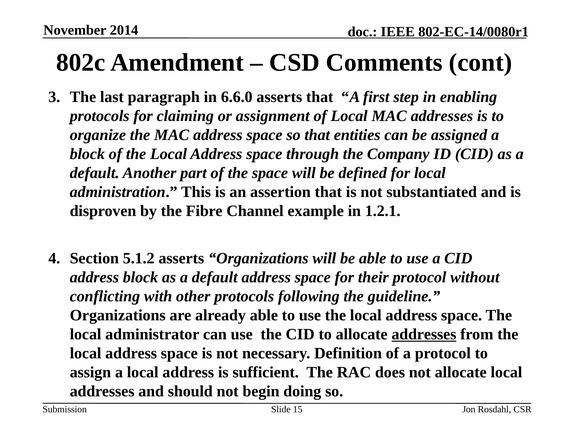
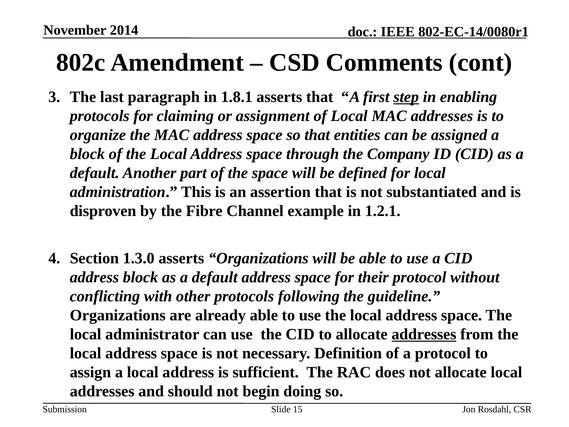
6.6.0: 6.6.0 -> 1.8.1
step underline: none -> present
5.1.2: 5.1.2 -> 1.3.0
